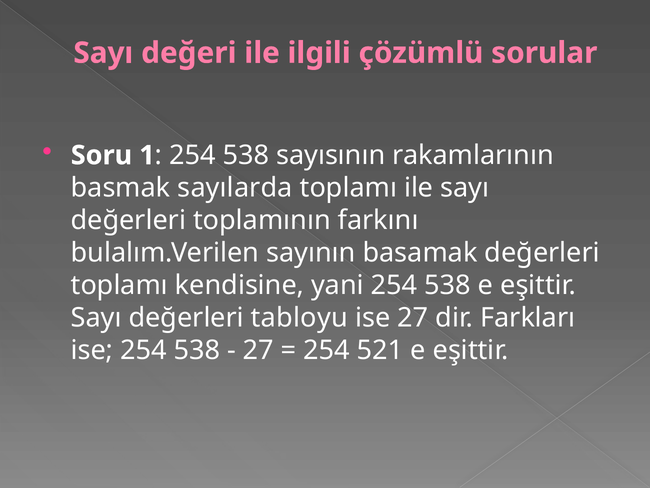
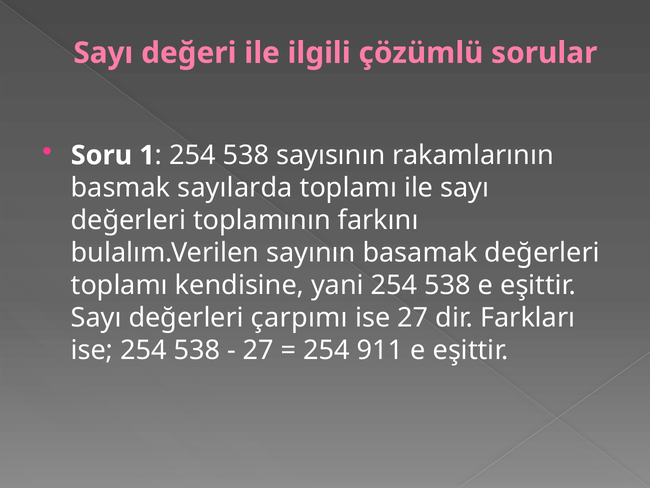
tabloyu: tabloyu -> çarpımı
521: 521 -> 911
